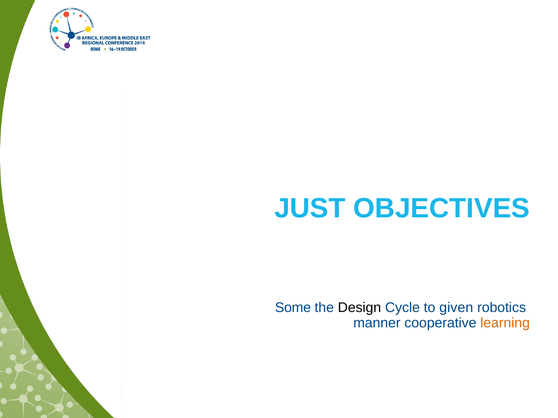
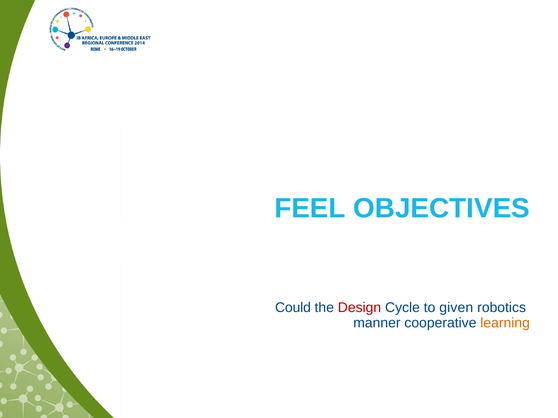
JUST: JUST -> FEEL
Some: Some -> Could
Design colour: black -> red
